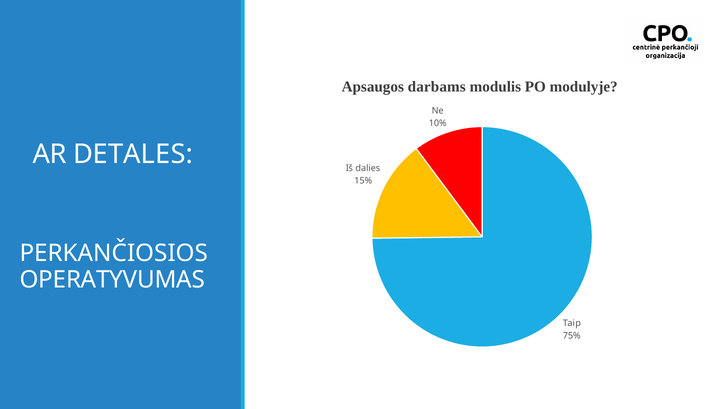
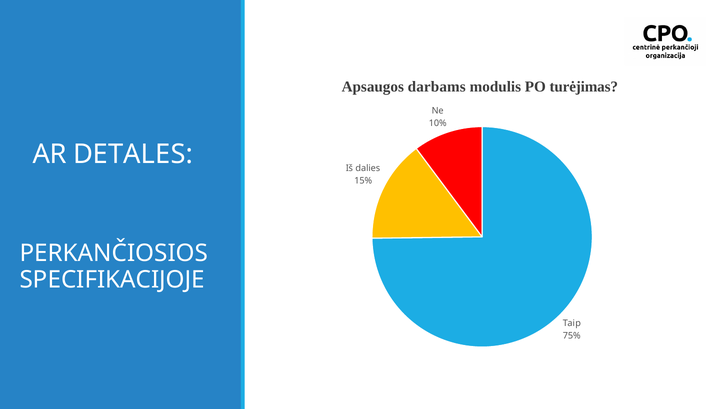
modulyje: modulyje -> turėjimas
OPERATYVUMAS: OPERATYVUMAS -> SPECIFIKACIJOJE
